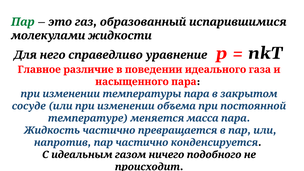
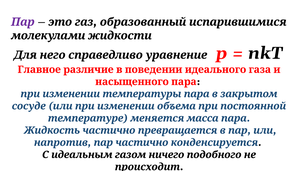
Пар at (23, 22) colour: green -> purple
